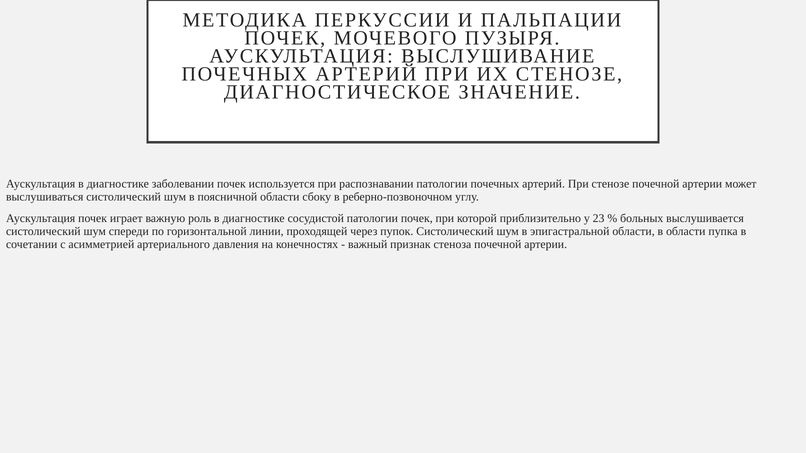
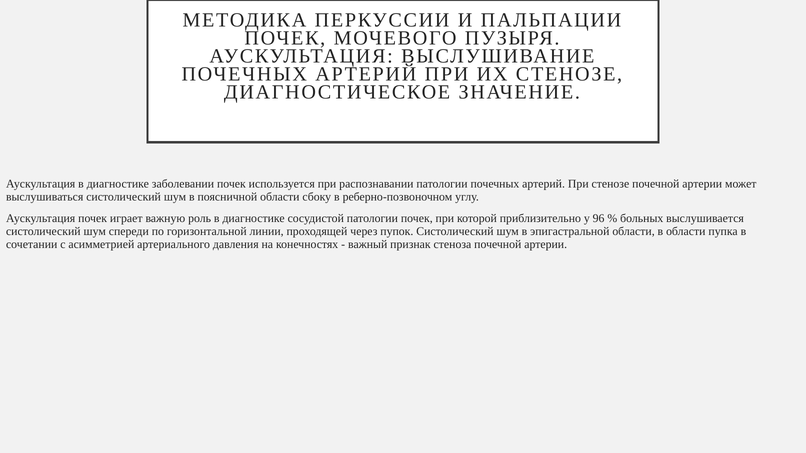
23: 23 -> 96
